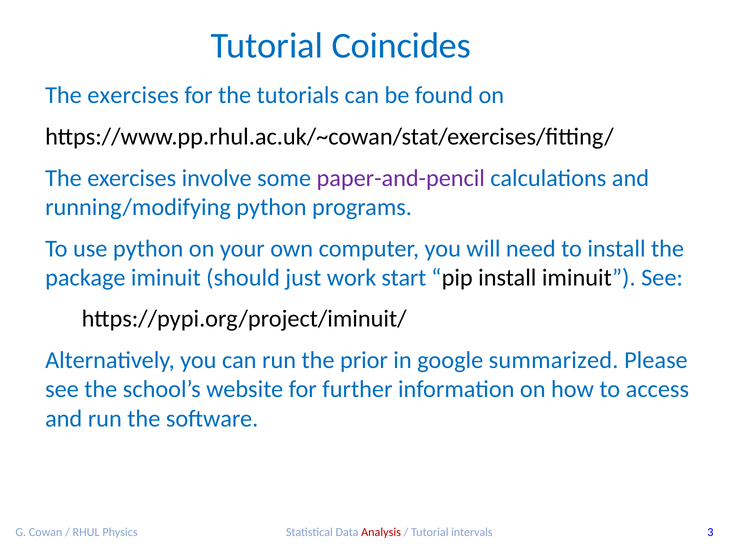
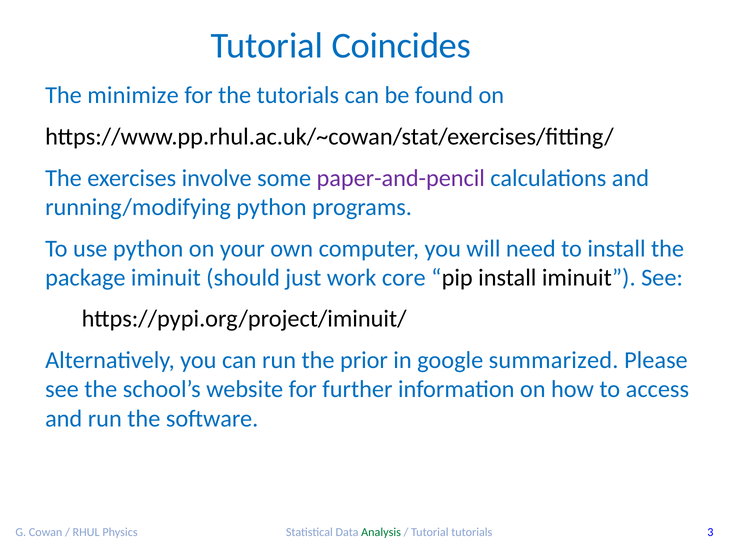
exercises at (133, 95): exercises -> minimize
start: start -> core
Analysis colour: red -> green
Tutorial intervals: intervals -> tutorials
